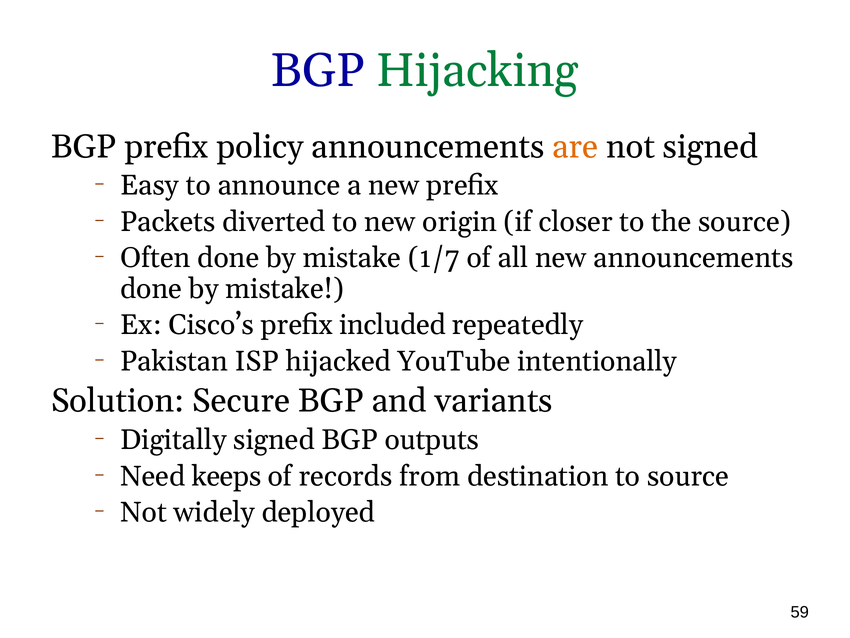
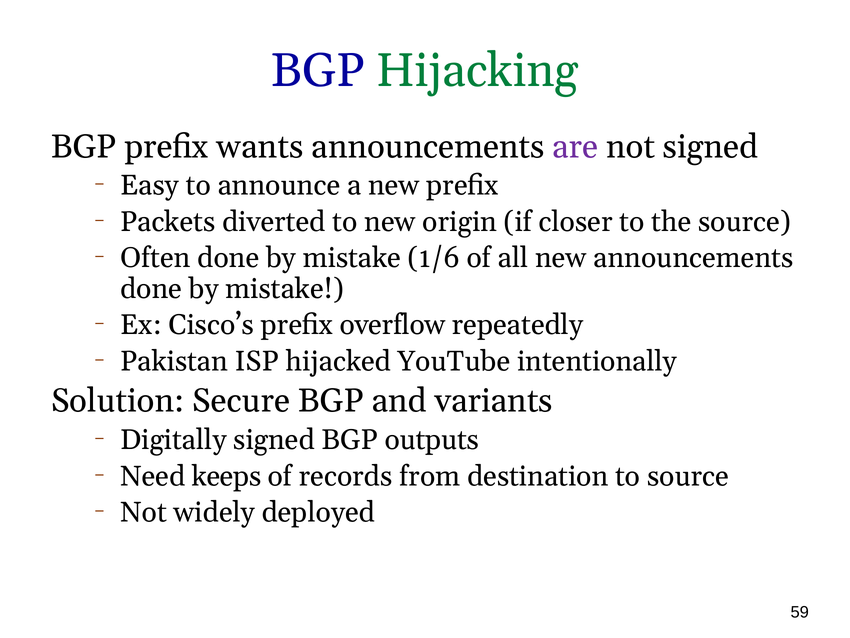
policy: policy -> wants
are colour: orange -> purple
1/7: 1/7 -> 1/6
included: included -> overflow
